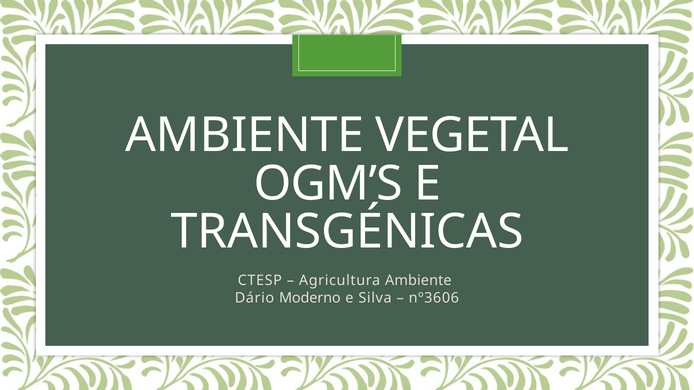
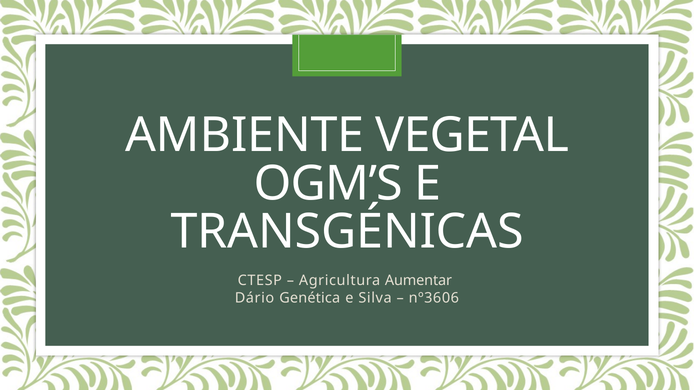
Agricultura Ambiente: Ambiente -> Aumentar
Moderno: Moderno -> Genética
